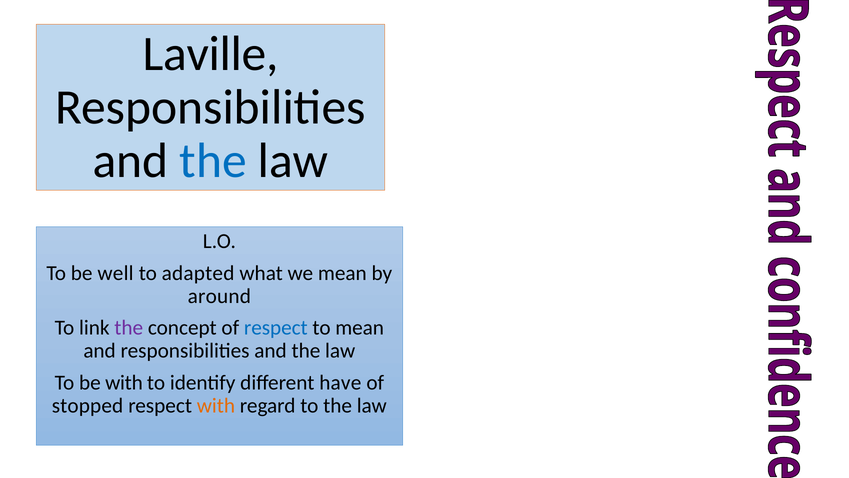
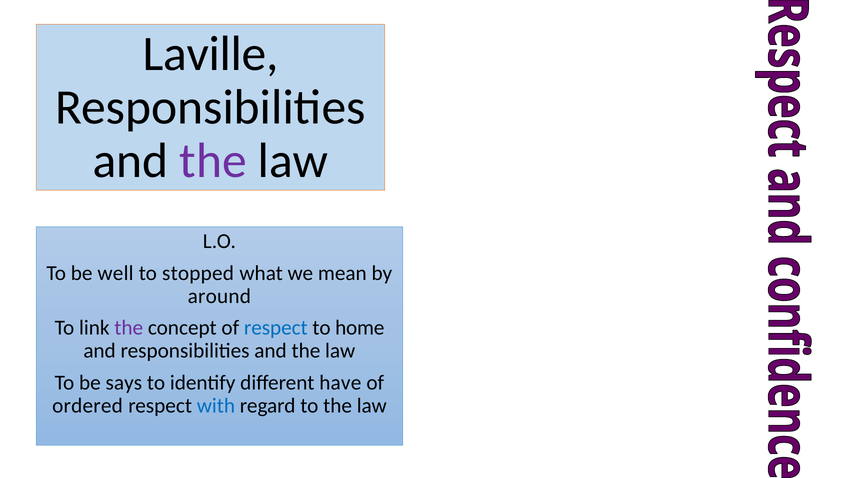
the at (213, 161) colour: blue -> purple
adapted: adapted -> stopped
to mean: mean -> home
be with: with -> says
stopped: stopped -> ordered
with at (216, 405) colour: orange -> blue
